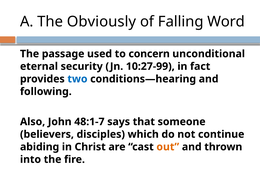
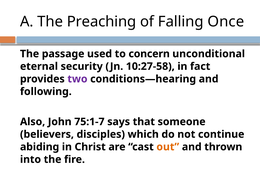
Obviously: Obviously -> Preaching
Word: Word -> Once
10:27-99: 10:27-99 -> 10:27-58
two colour: blue -> purple
48:1-7: 48:1-7 -> 75:1-7
